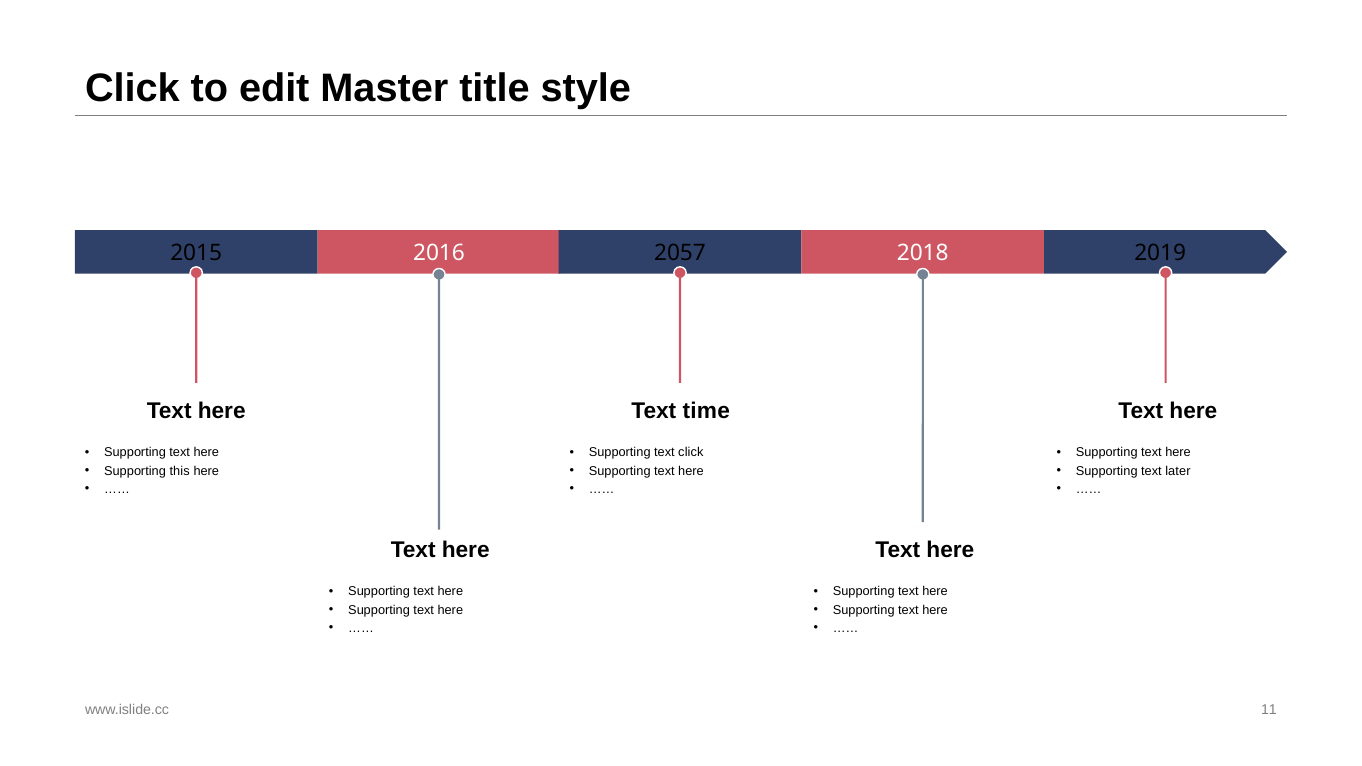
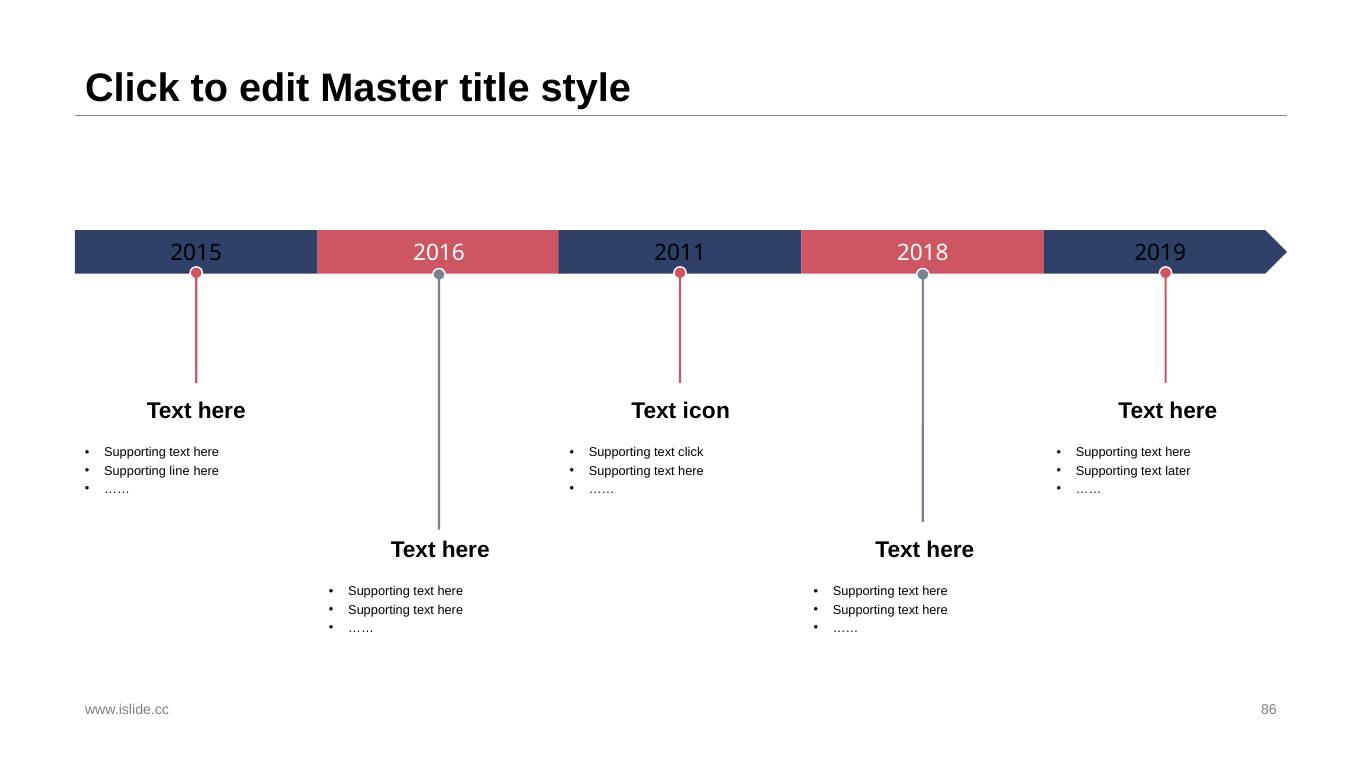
2057: 2057 -> 2011
time: time -> icon
this: this -> line
11: 11 -> 86
